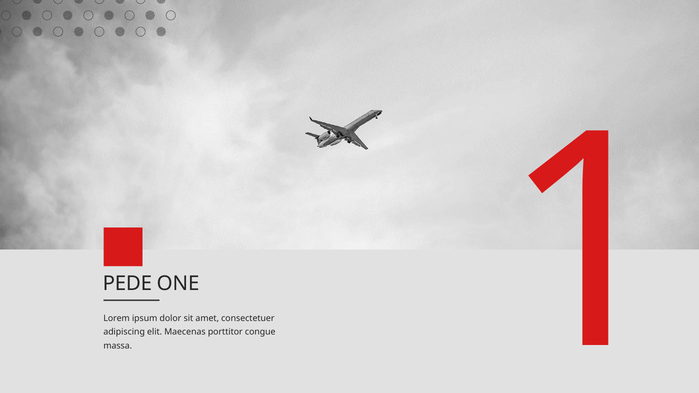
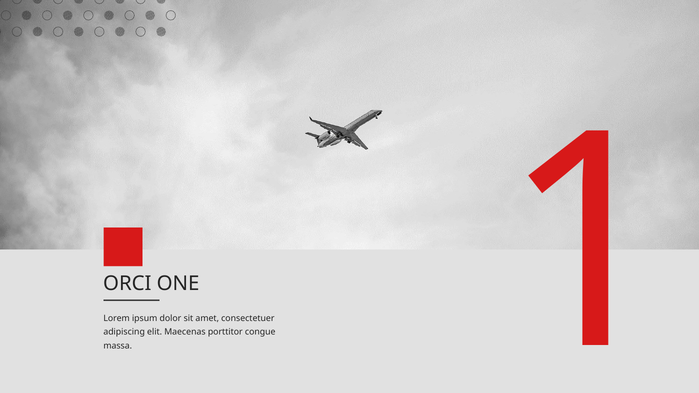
PEDE: PEDE -> ORCI
